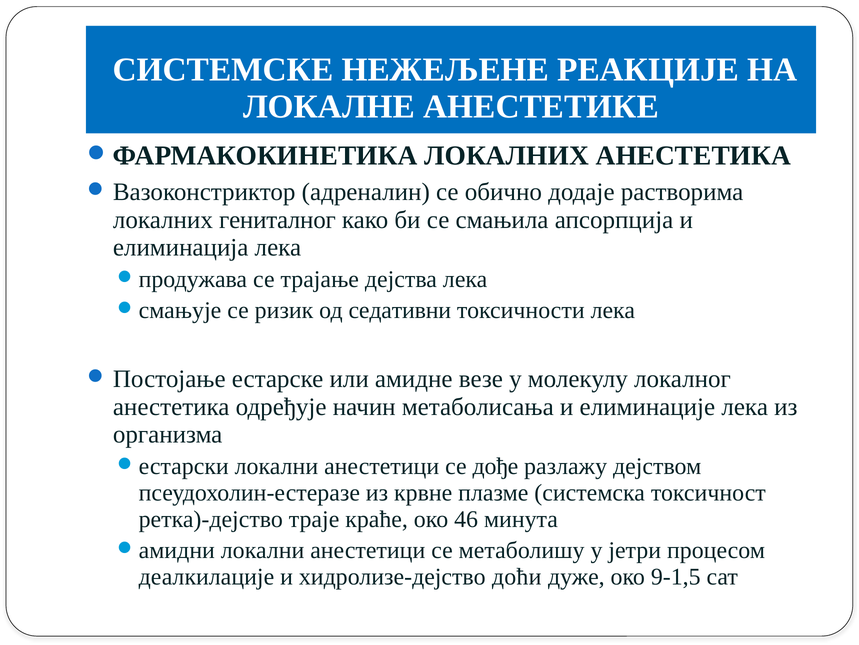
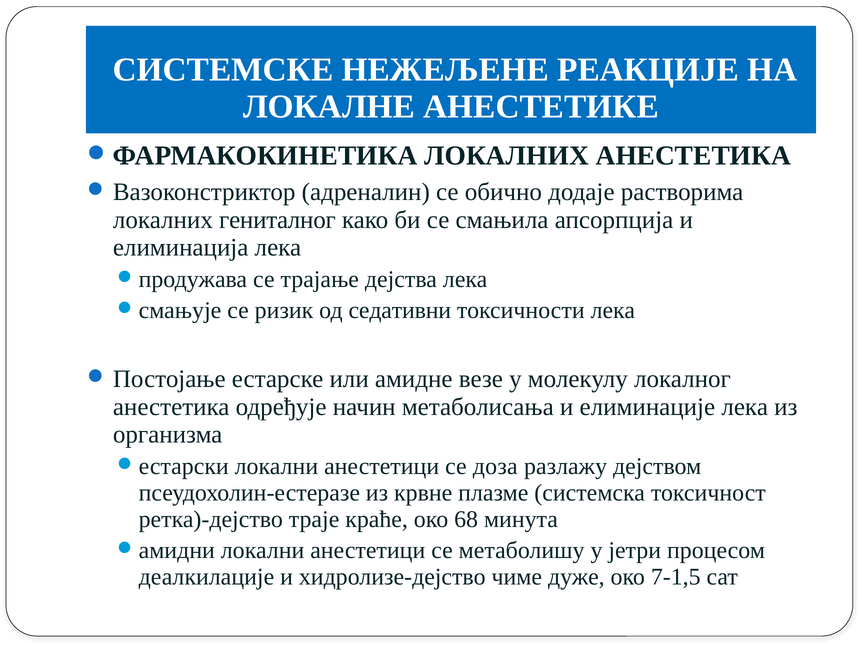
дође: дође -> доза
46: 46 -> 68
доћи: доћи -> чиме
9-1,5: 9-1,5 -> 7-1,5
